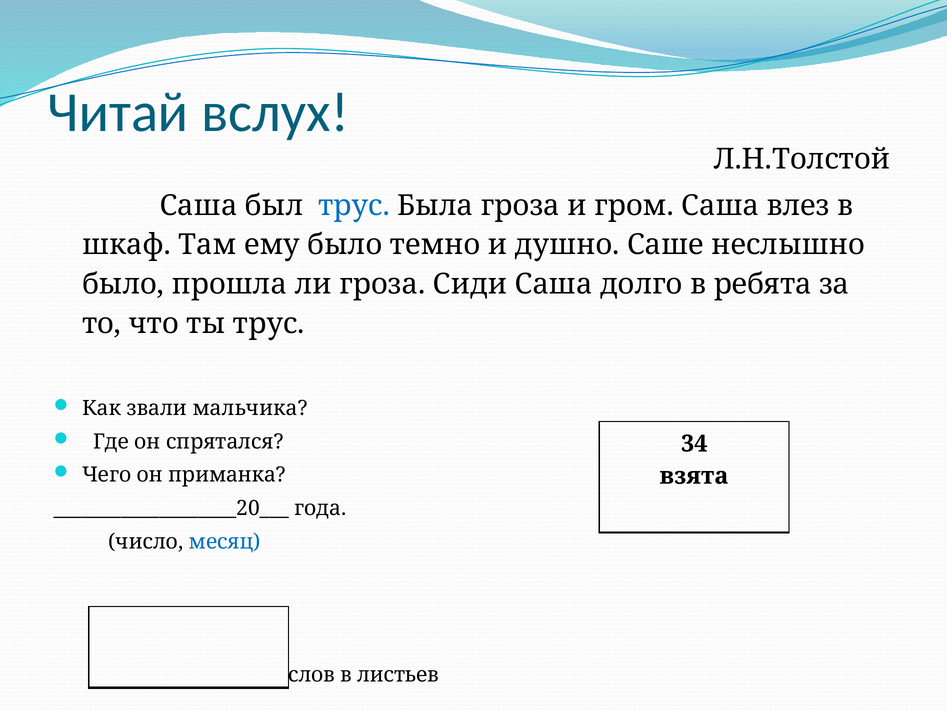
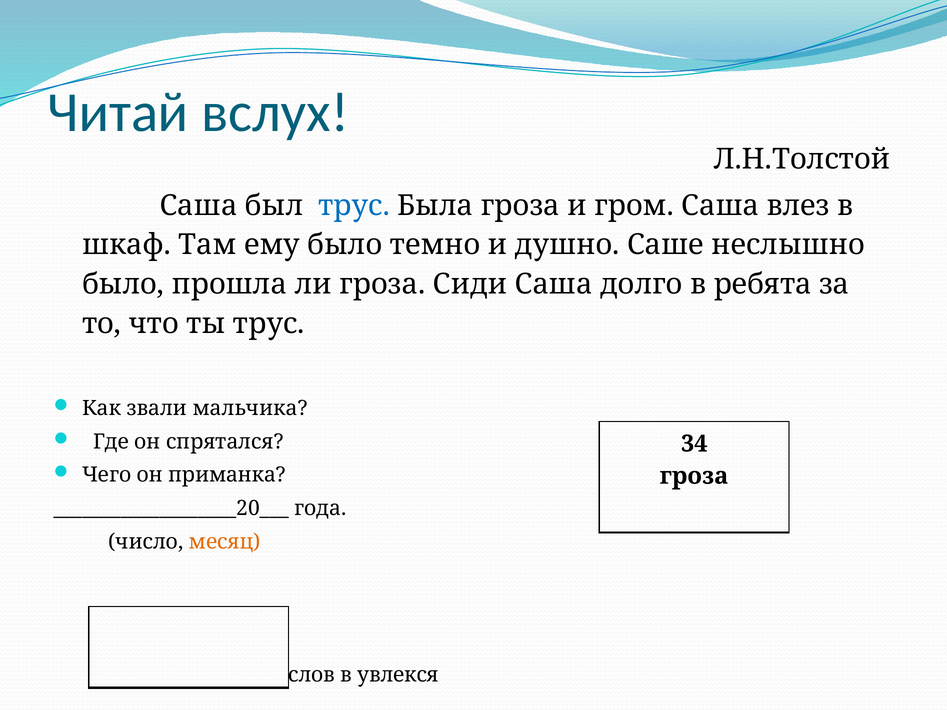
взята at (694, 476): взята -> гроза
месяц colour: blue -> orange
листьев: листьев -> увлекся
